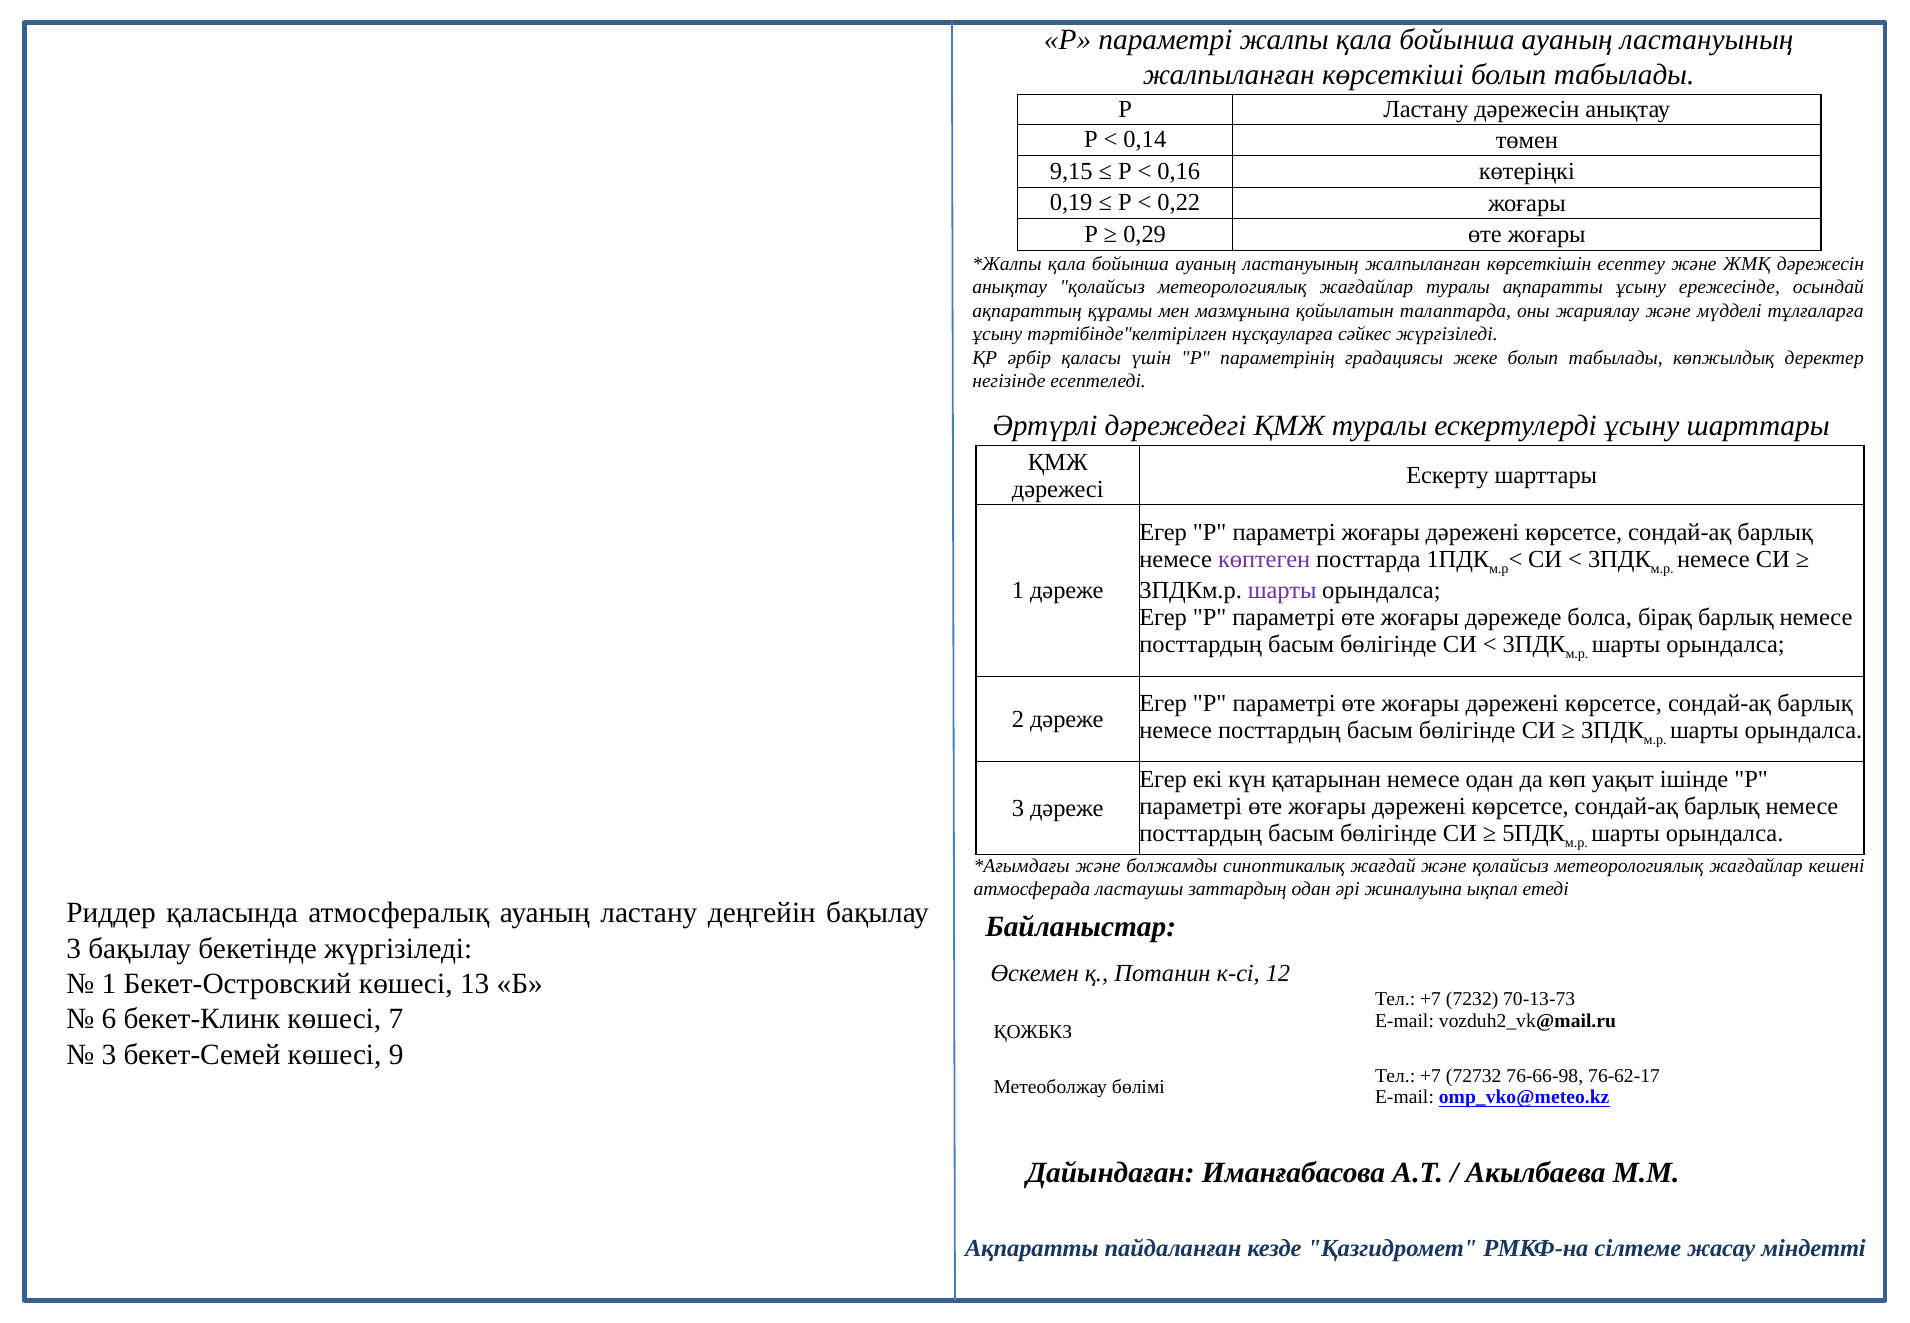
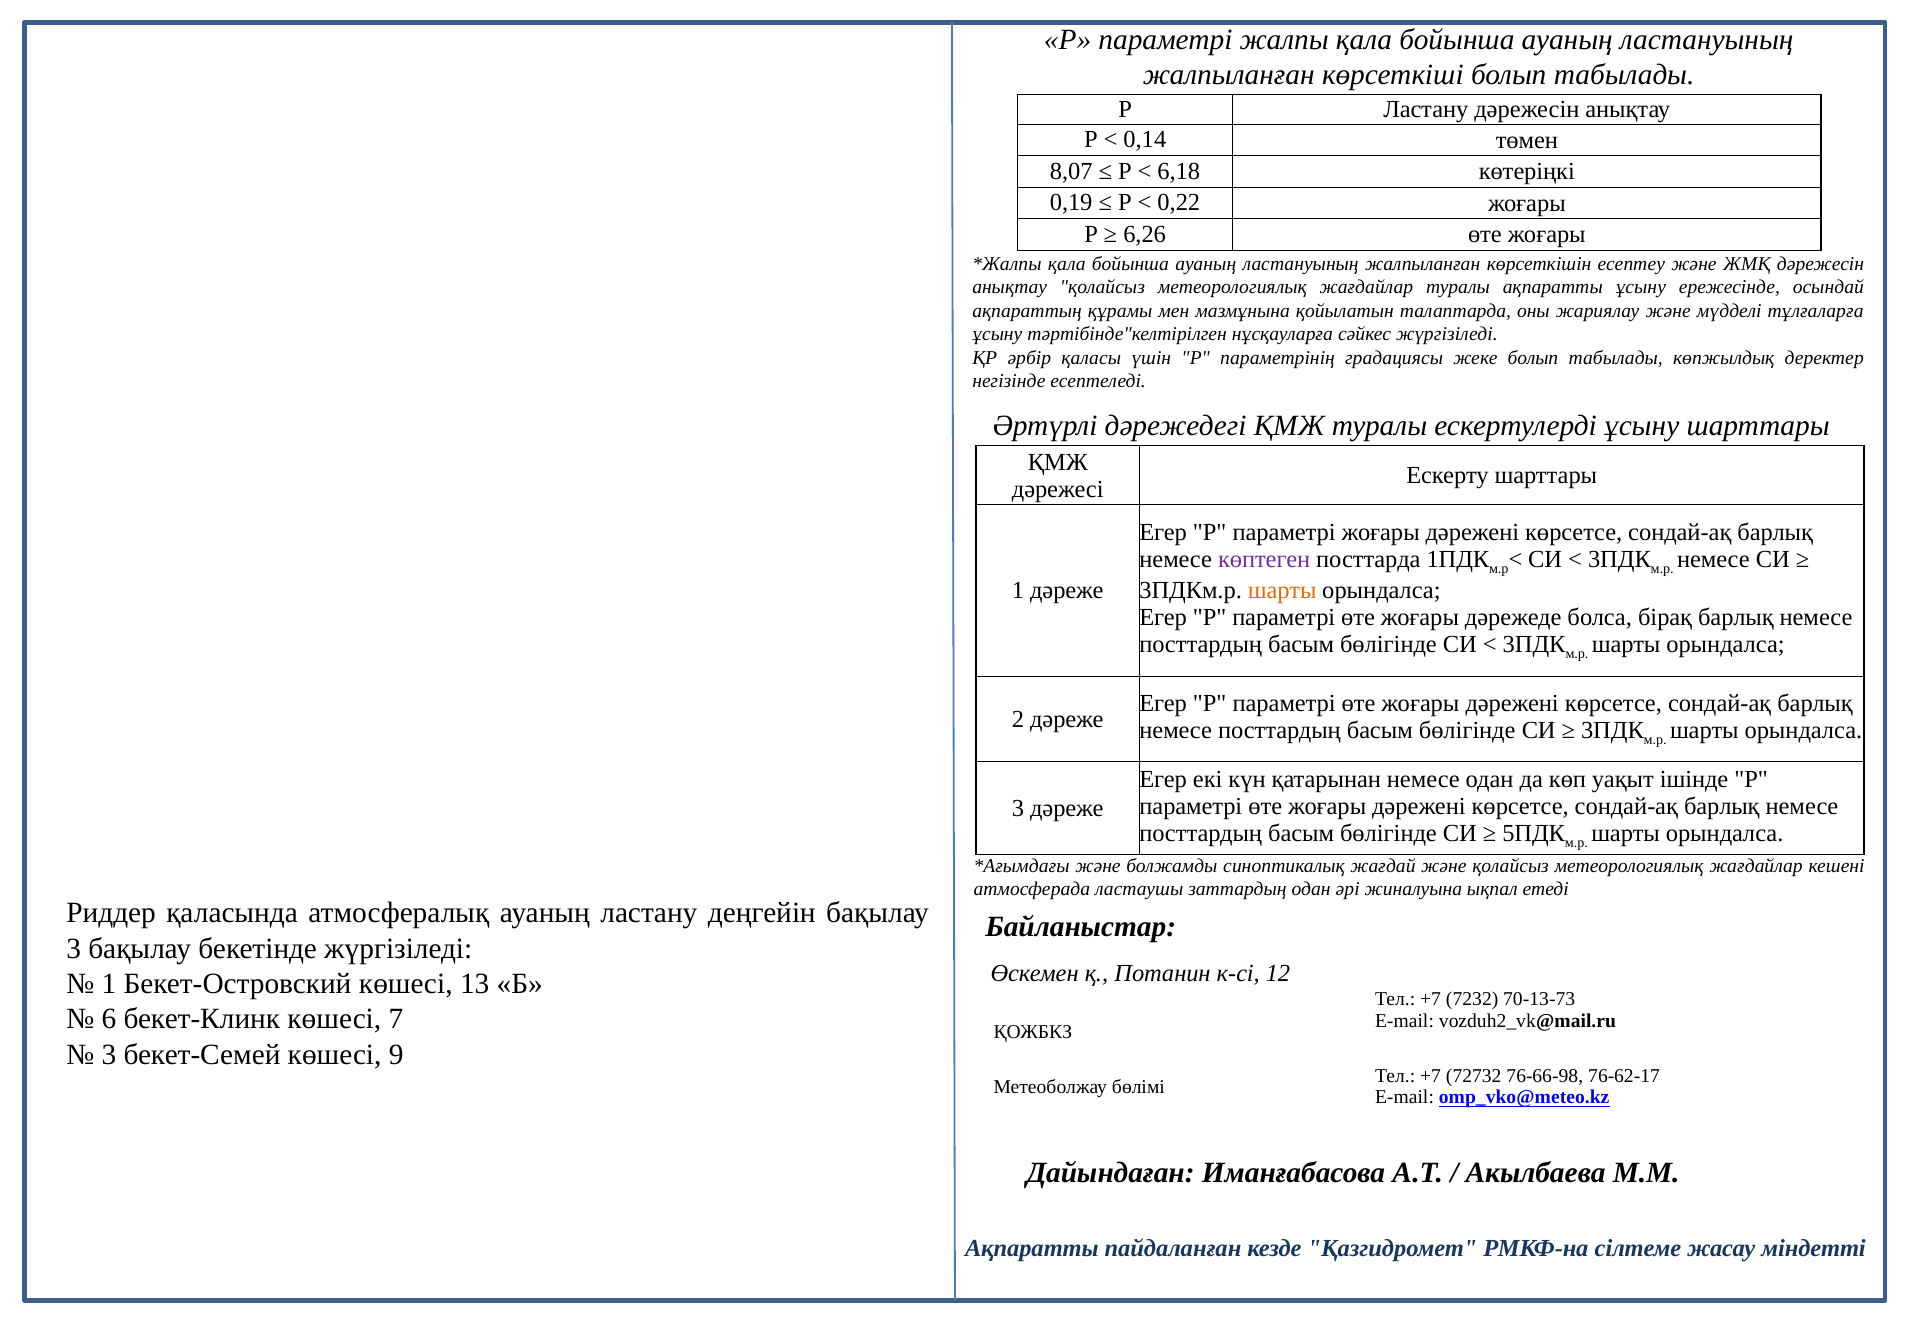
9,15: 9,15 -> 8,07
0,16: 0,16 -> 6,18
0,29: 0,29 -> 6,26
шарты at (1282, 590) colour: purple -> orange
